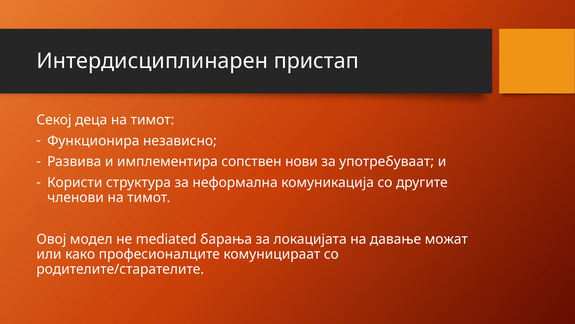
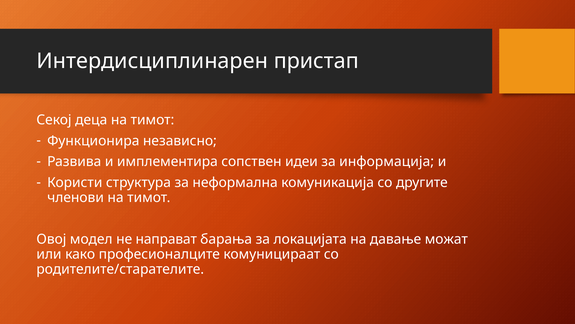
нови: нови -> идеи
употребуваат: употребуваат -> информација
mediated: mediated -> направат
